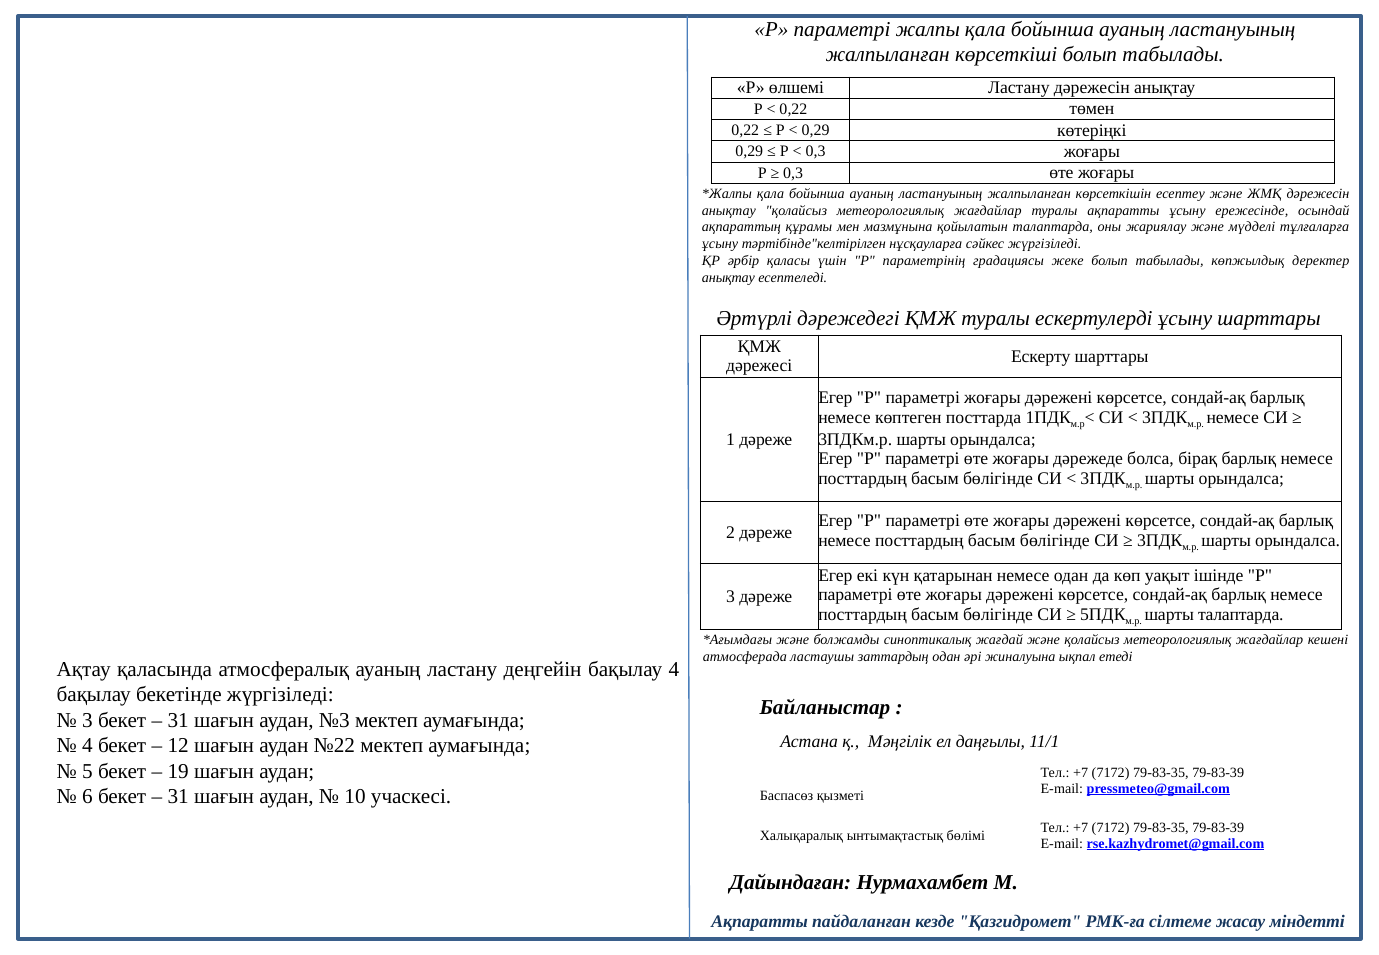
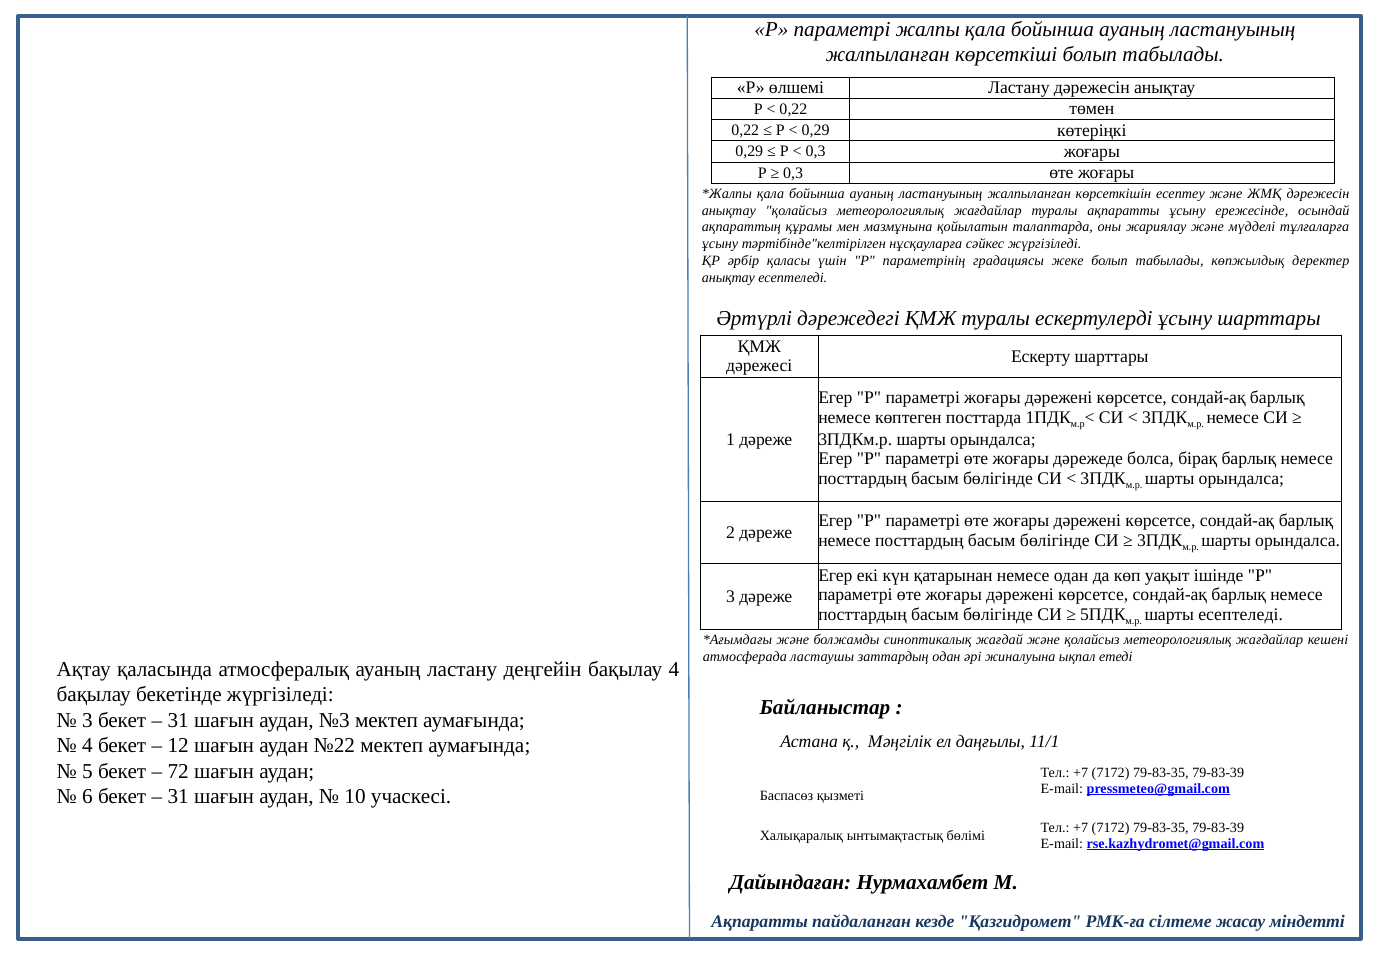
шарты талаптарда: талаптарда -> есептеледі
19: 19 -> 72
